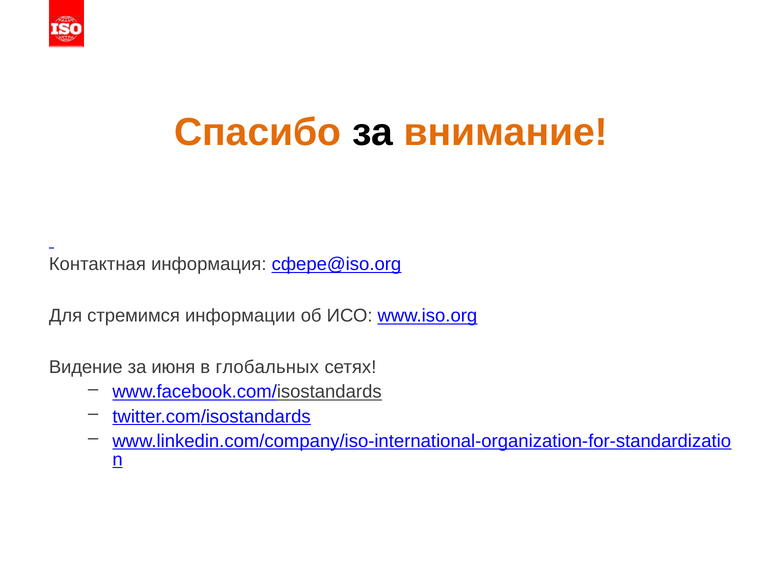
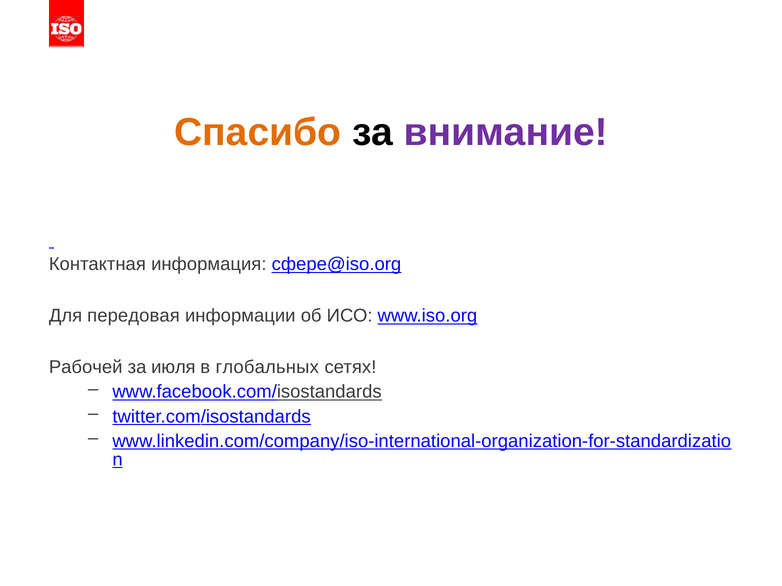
внимание colour: orange -> purple
стремимся: стремимся -> передовая
Видение: Видение -> Рабочей
июня: июня -> июля
